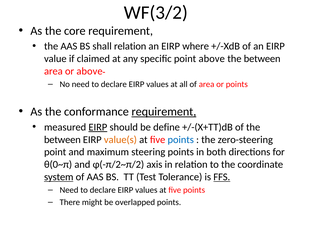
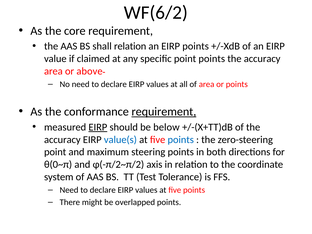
WF(3/2: WF(3/2 -> WF(6/2
EIRP where: where -> points
point above: above -> points
between at (262, 59): between -> accuracy
define: define -> below
between at (62, 140): between -> accuracy
value(s colour: orange -> blue
system underline: present -> none
FFS underline: present -> none
